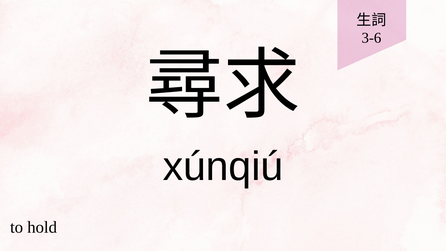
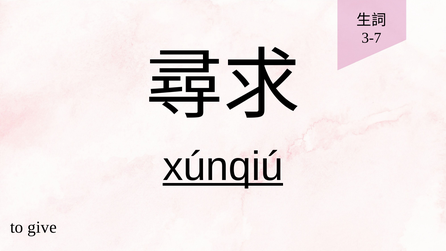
3-6: 3-6 -> 3-7
xúnqiú underline: none -> present
hold: hold -> give
